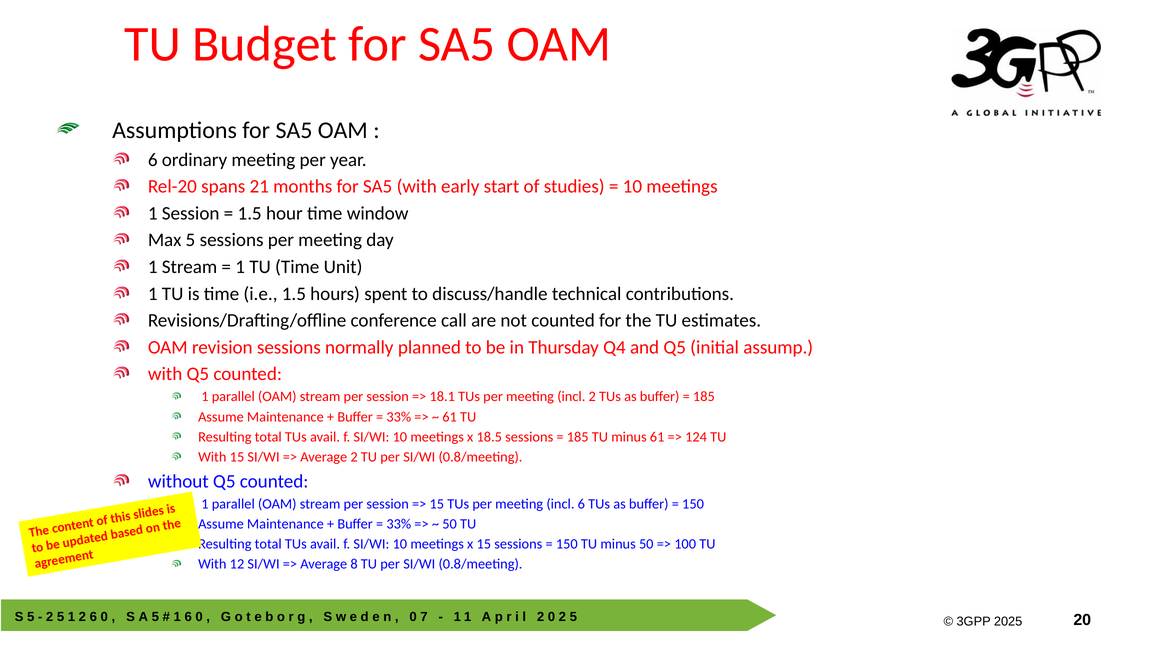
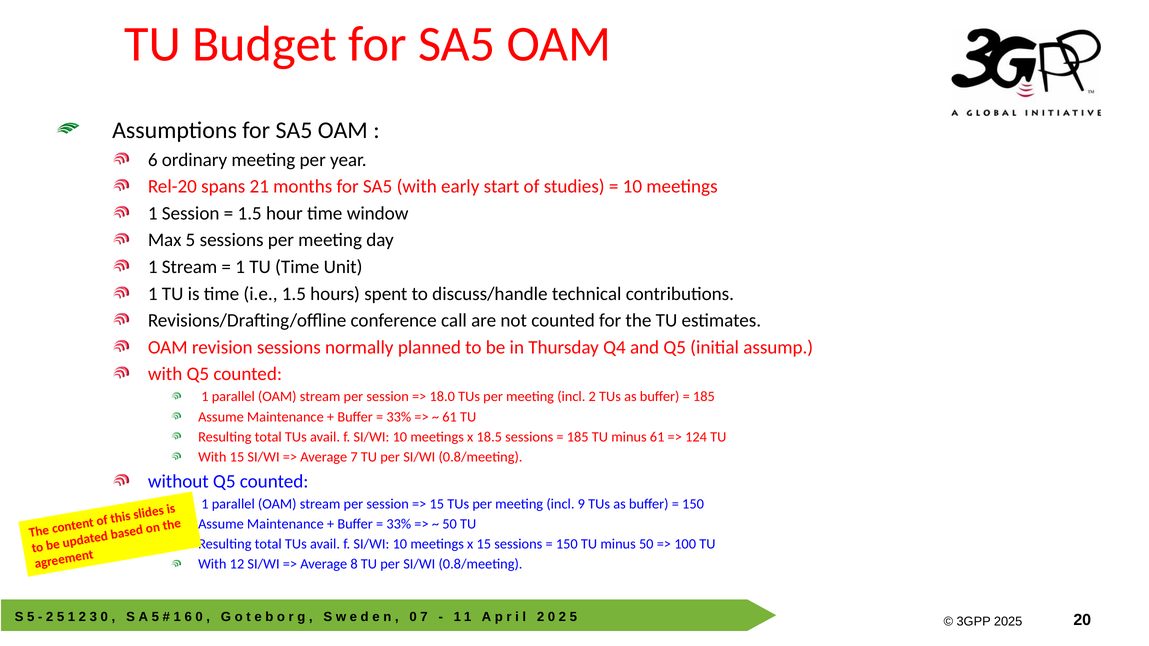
18.1: 18.1 -> 18.0
Average 2: 2 -> 7
incl 6: 6 -> 9
2 6: 6 -> 3
